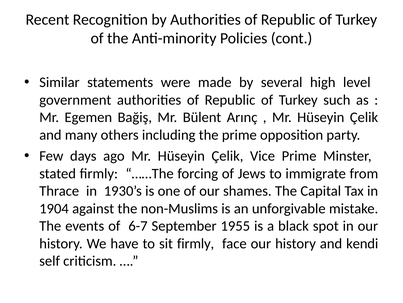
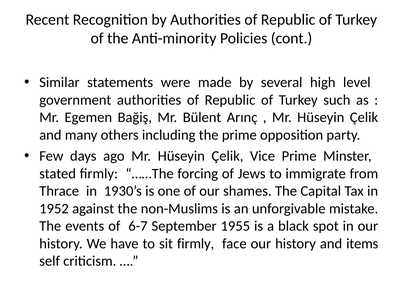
1904: 1904 -> 1952
kendi: kendi -> items
